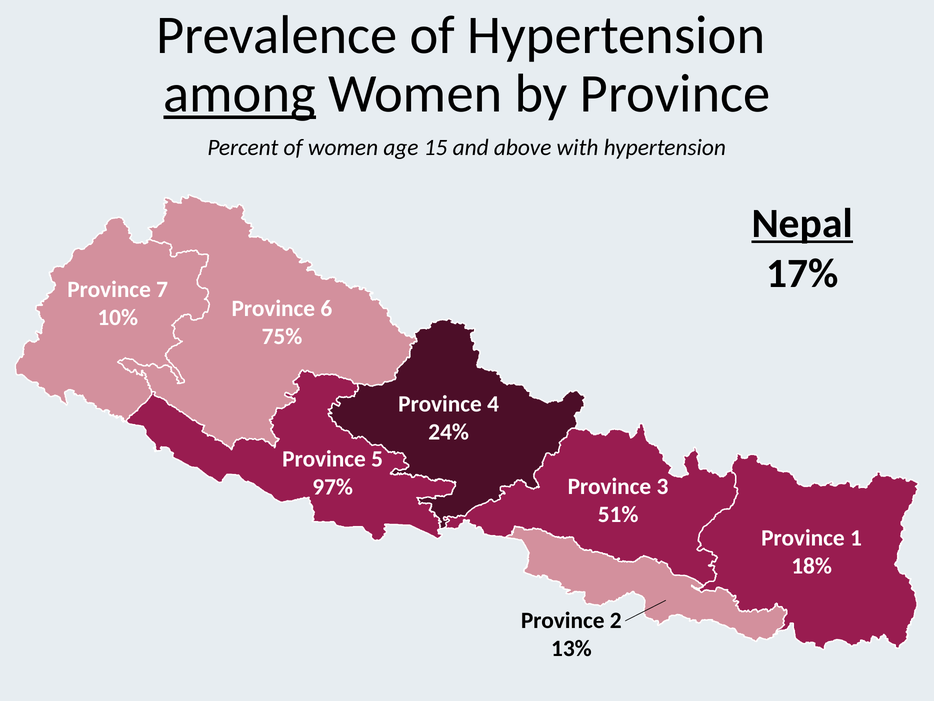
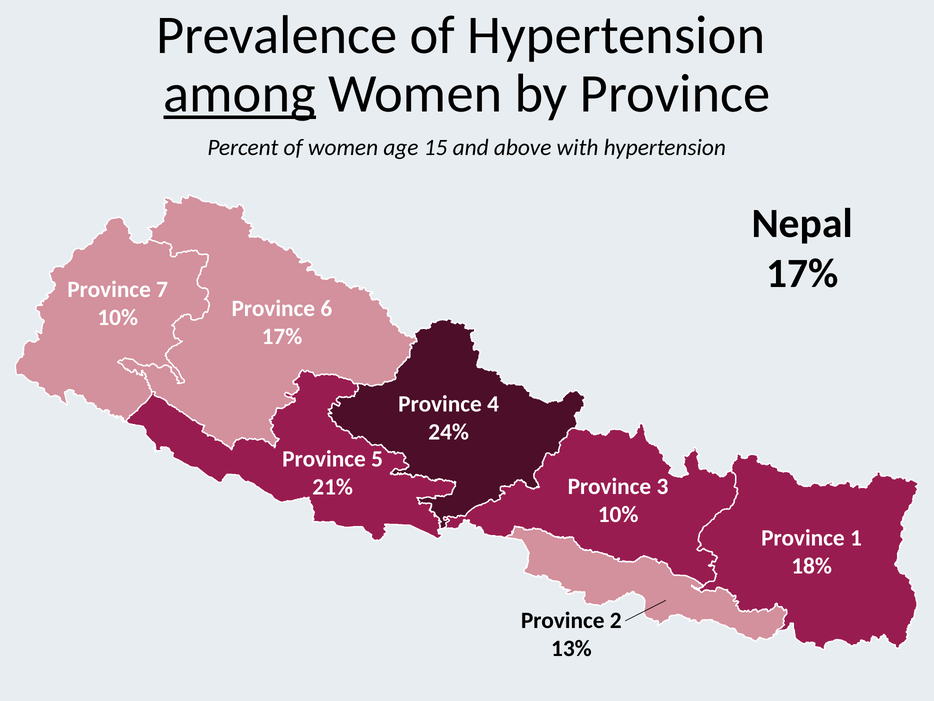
Nepal underline: present -> none
75% at (282, 336): 75% -> 17%
97%: 97% -> 21%
51% at (618, 514): 51% -> 10%
